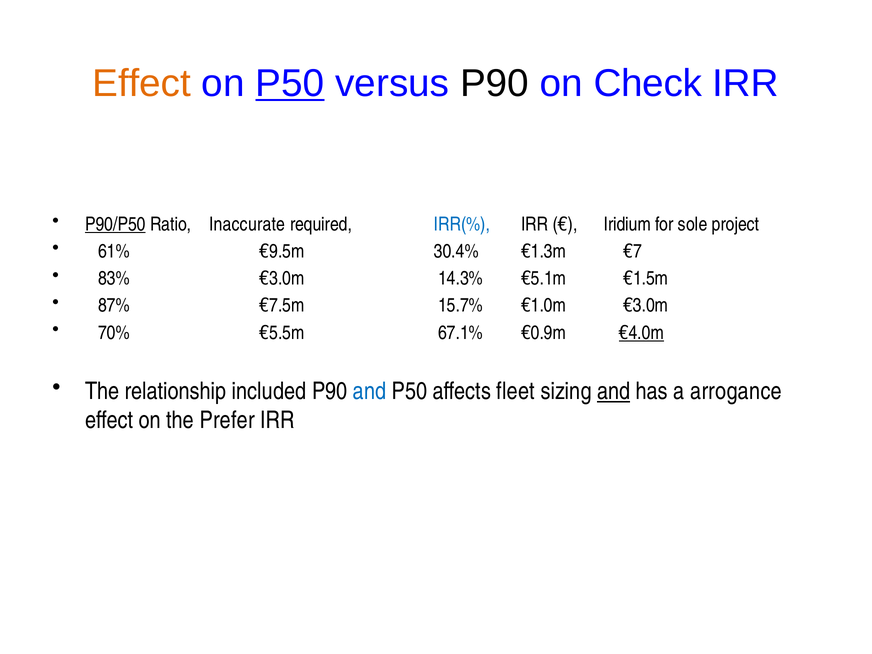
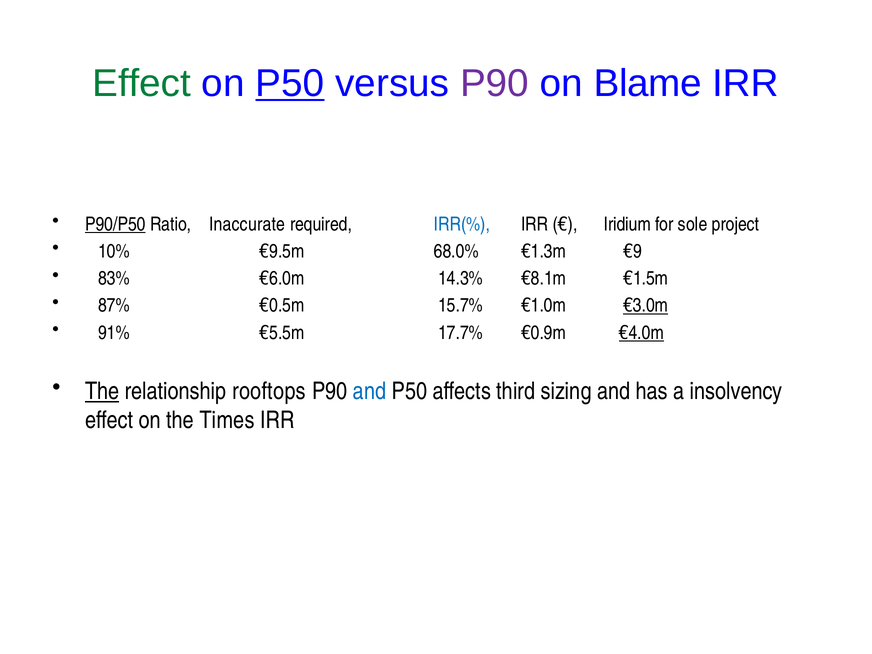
Effect at (142, 83) colour: orange -> green
P90 at (495, 83) colour: black -> purple
Check: Check -> Blame
61%: 61% -> 10%
30.4%: 30.4% -> 68.0%
€7: €7 -> €9
83% €3.0m: €3.0m -> €6.0m
€5.1m: €5.1m -> €8.1m
€7.5m: €7.5m -> €0.5m
€3.0m at (646, 306) underline: none -> present
70%: 70% -> 91%
67.1%: 67.1% -> 17.7%
The at (102, 391) underline: none -> present
included: included -> rooftops
fleet: fleet -> third
and at (614, 391) underline: present -> none
arrogance: arrogance -> insolvency
Prefer: Prefer -> Times
